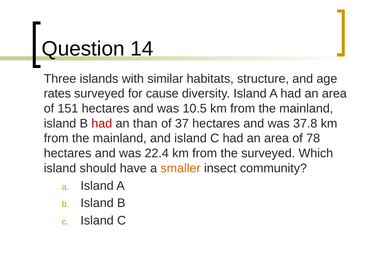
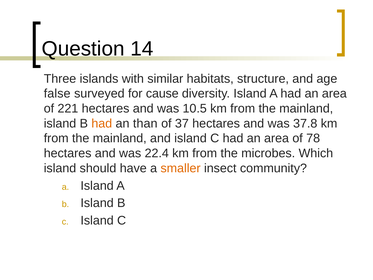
rates: rates -> false
151: 151 -> 221
had at (102, 123) colour: red -> orange
the surveyed: surveyed -> microbes
